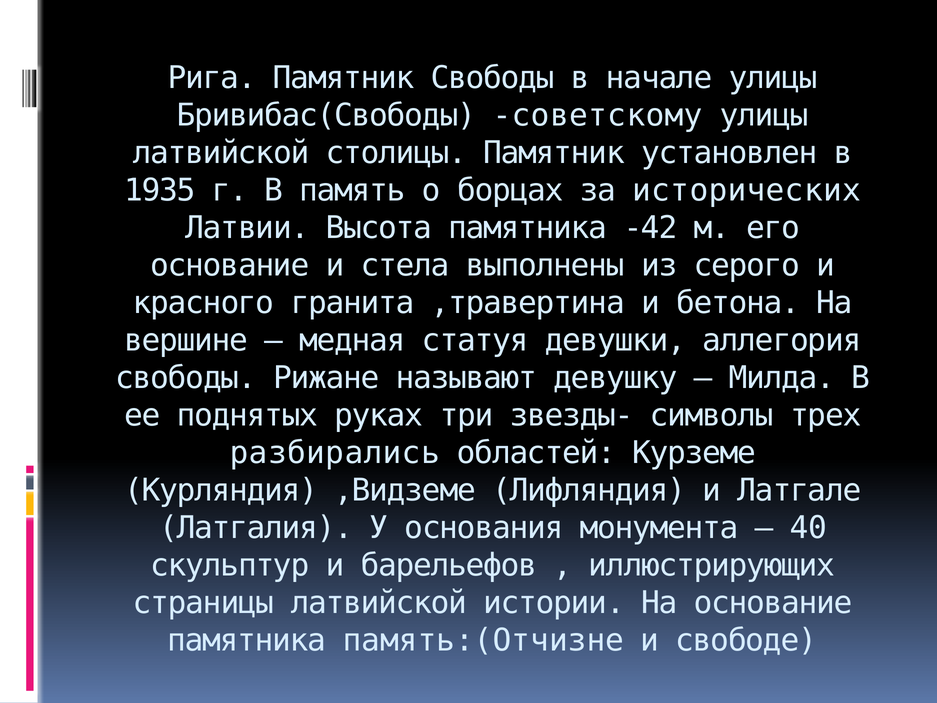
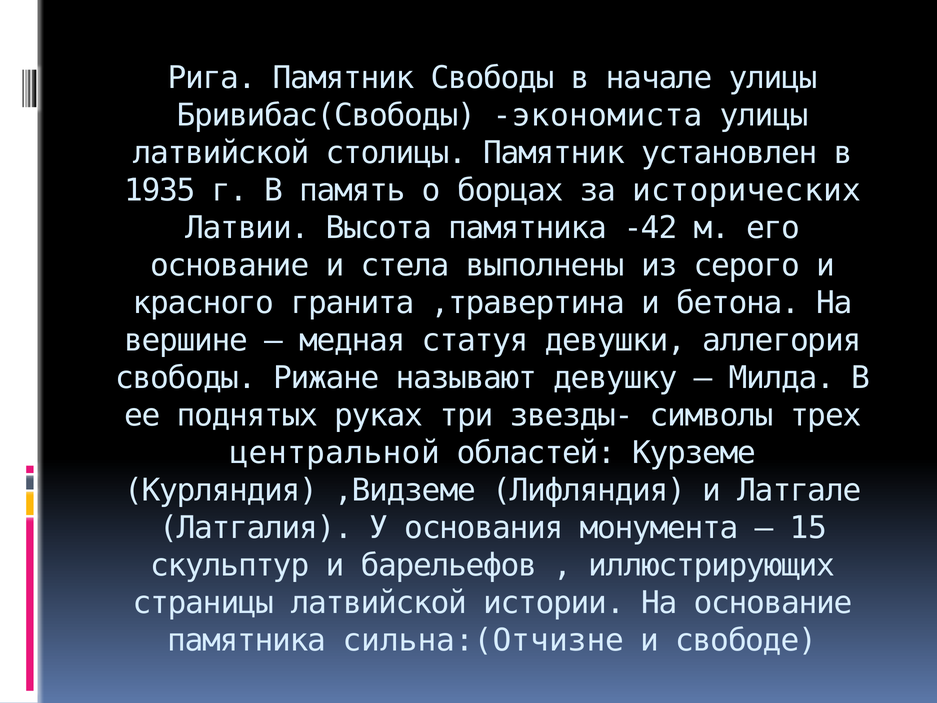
советскому: советскому -> экономиста
разбирались: разбирались -> центральной
40: 40 -> 15
память:(Отчизне: память:(Отчизне -> сильна:(Отчизне
